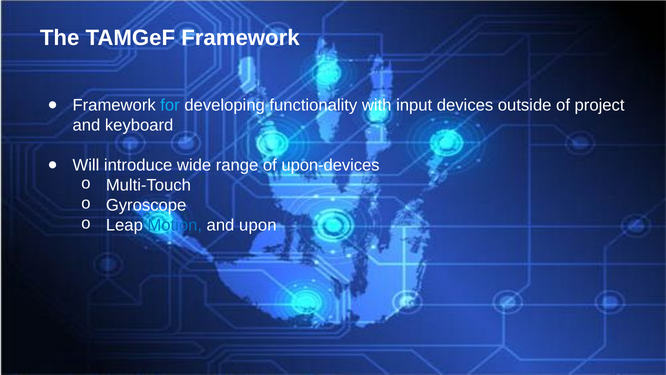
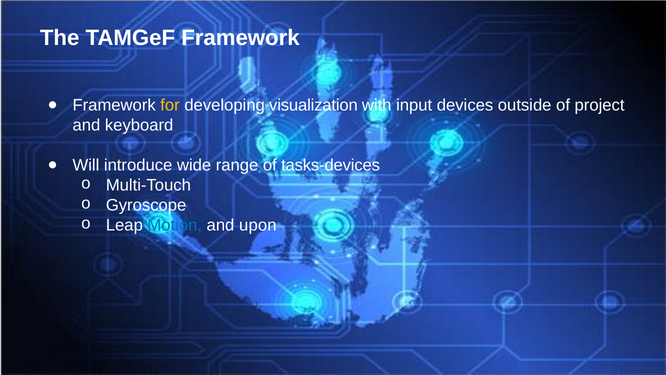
for colour: light blue -> yellow
functionality: functionality -> visualization
upon-devices: upon-devices -> tasks-devices
